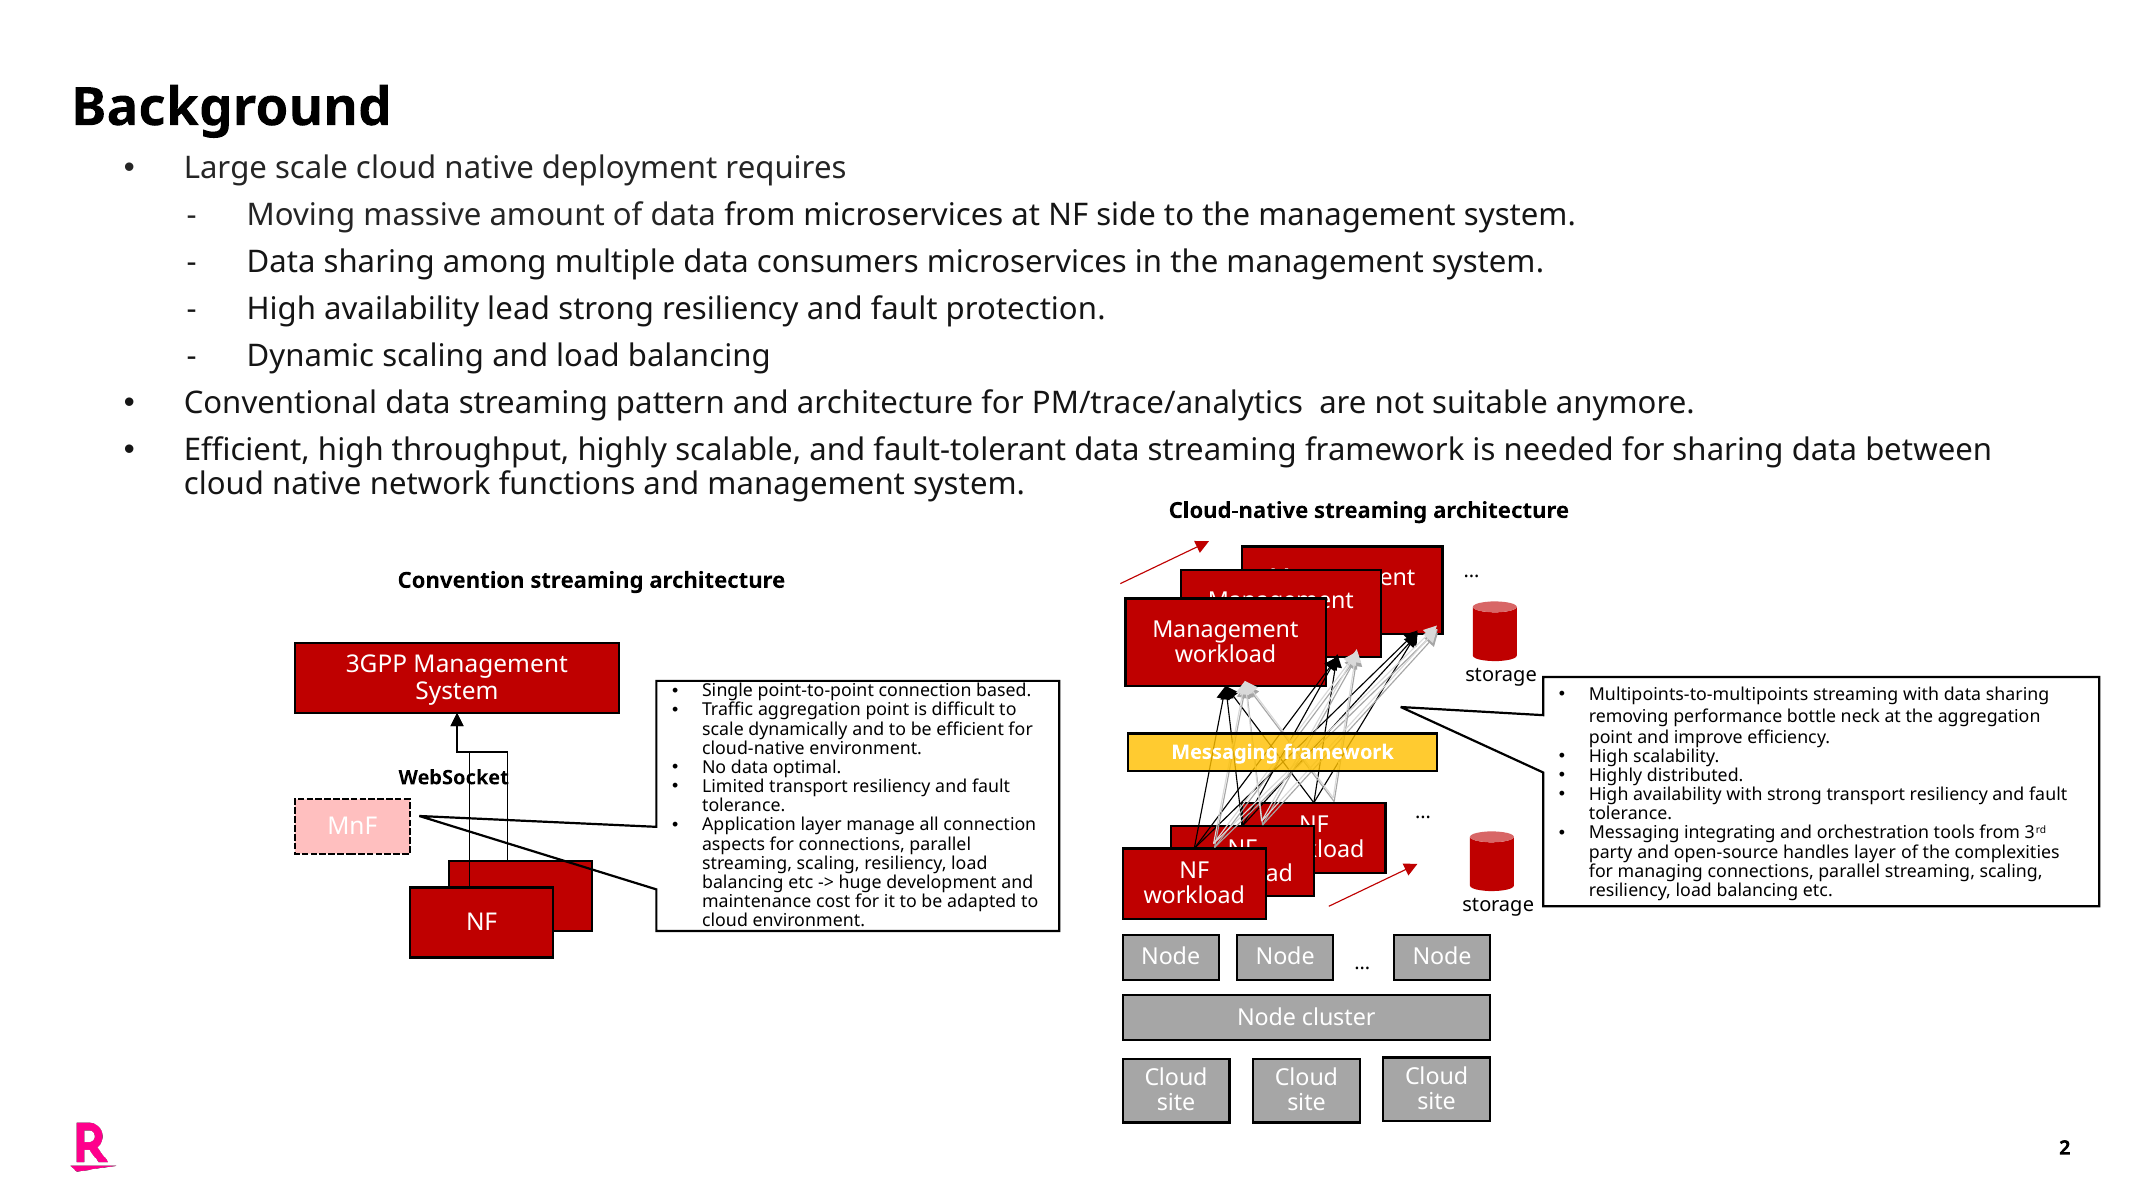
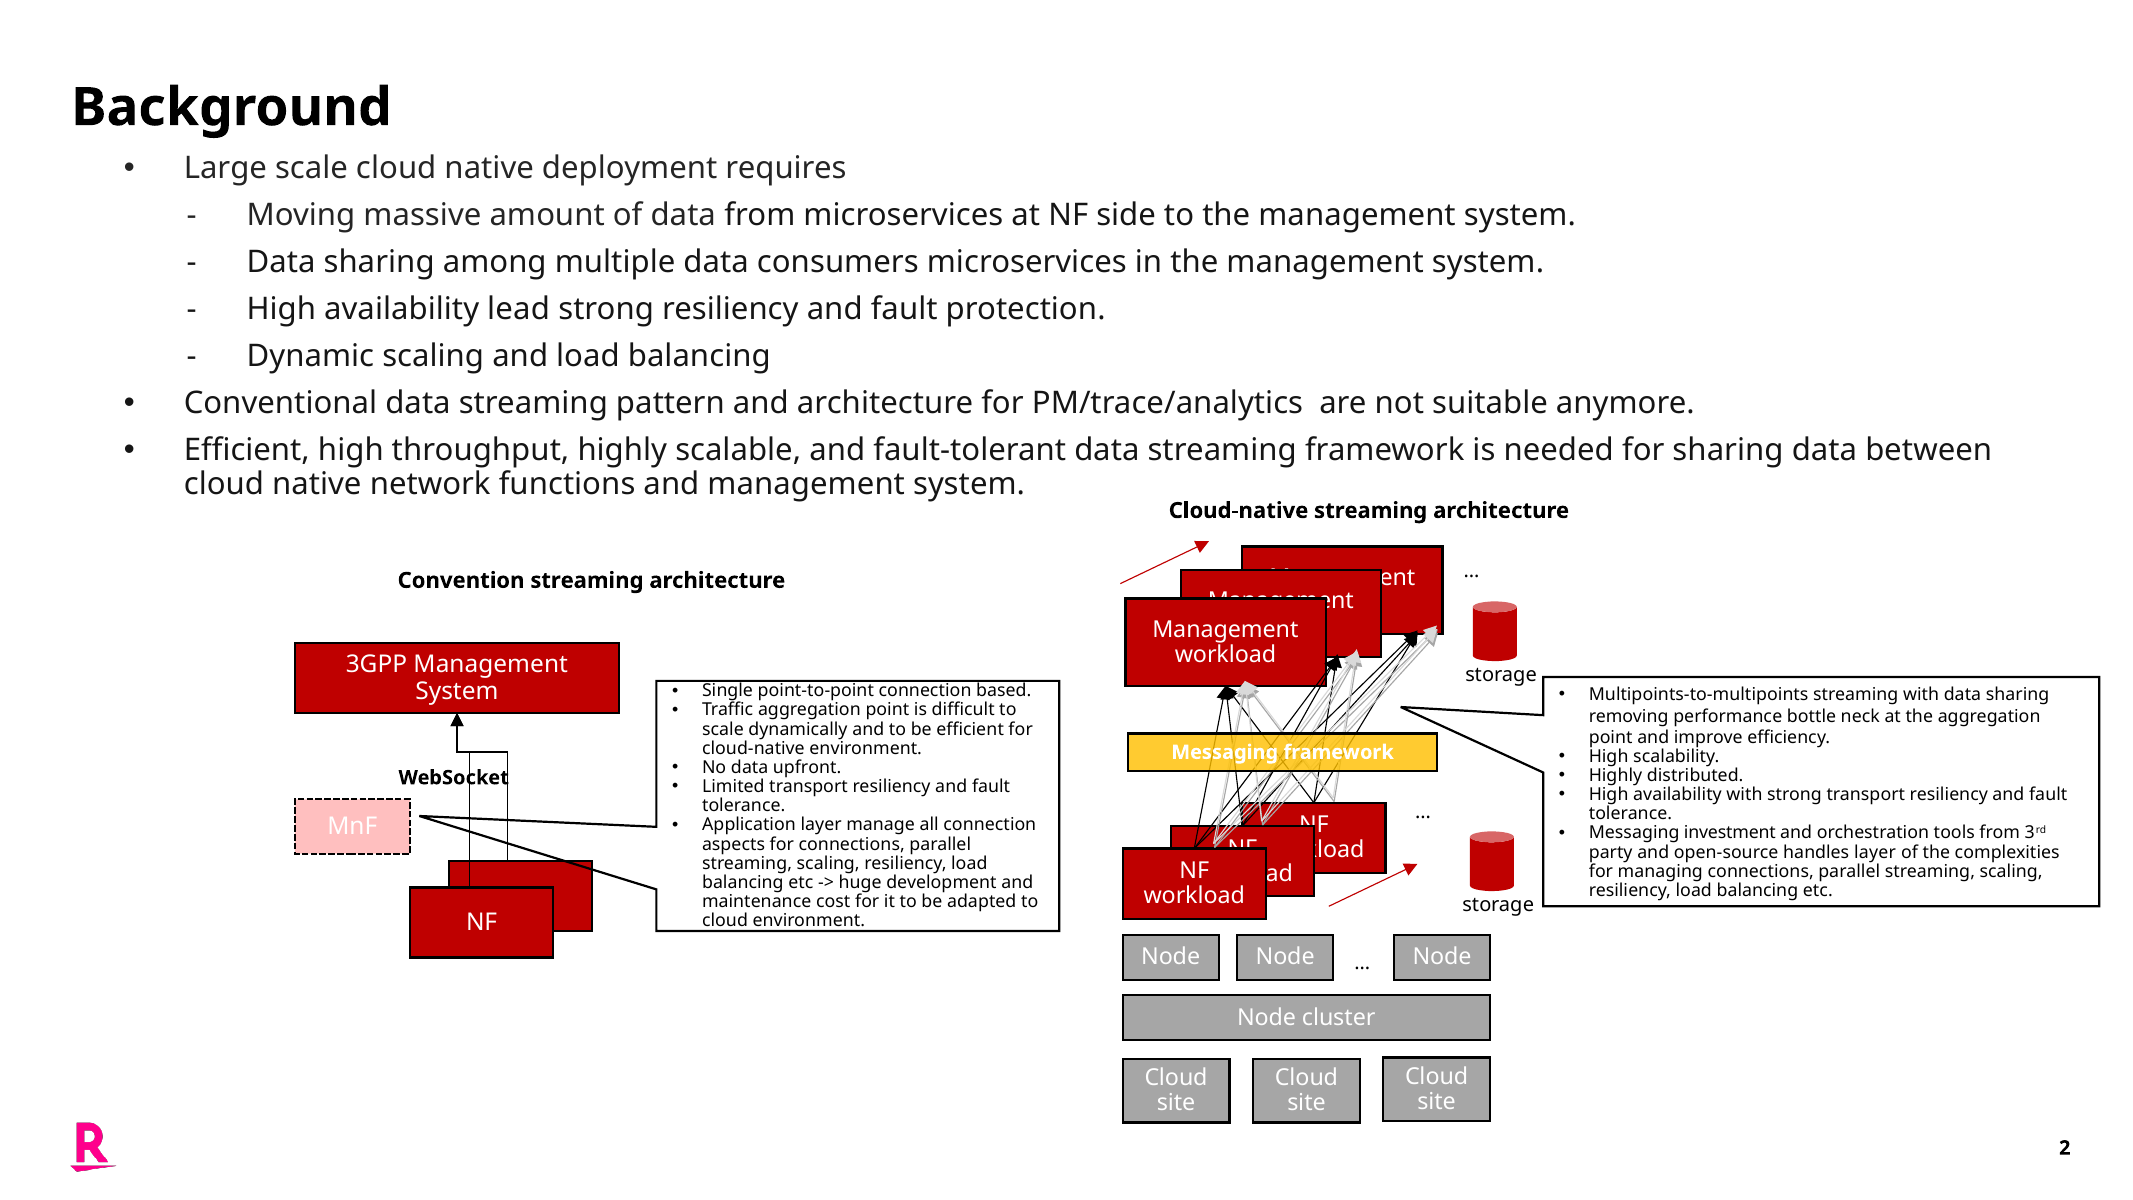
optimal: optimal -> upfront
integrating: integrating -> investment
